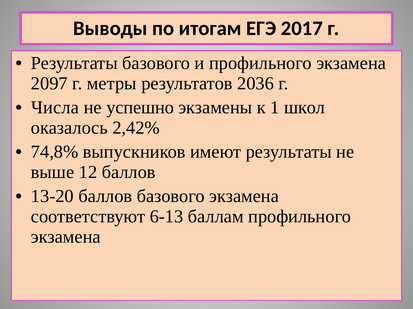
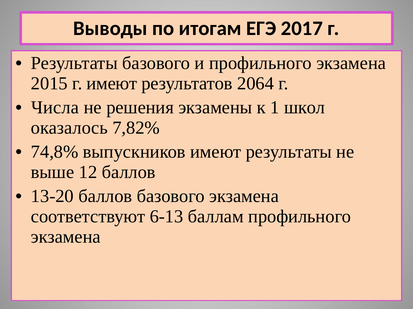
2097: 2097 -> 2015
г метры: метры -> имеют
2036: 2036 -> 2064
успешно: успешно -> решения
2,42%: 2,42% -> 7,82%
